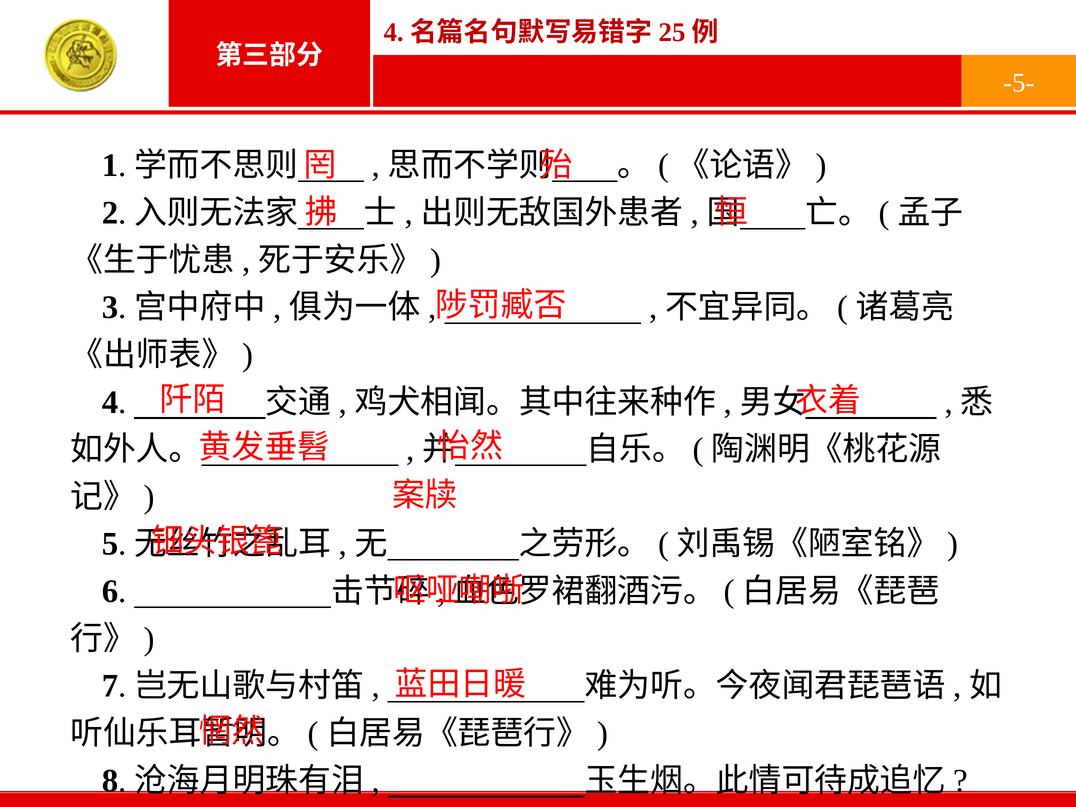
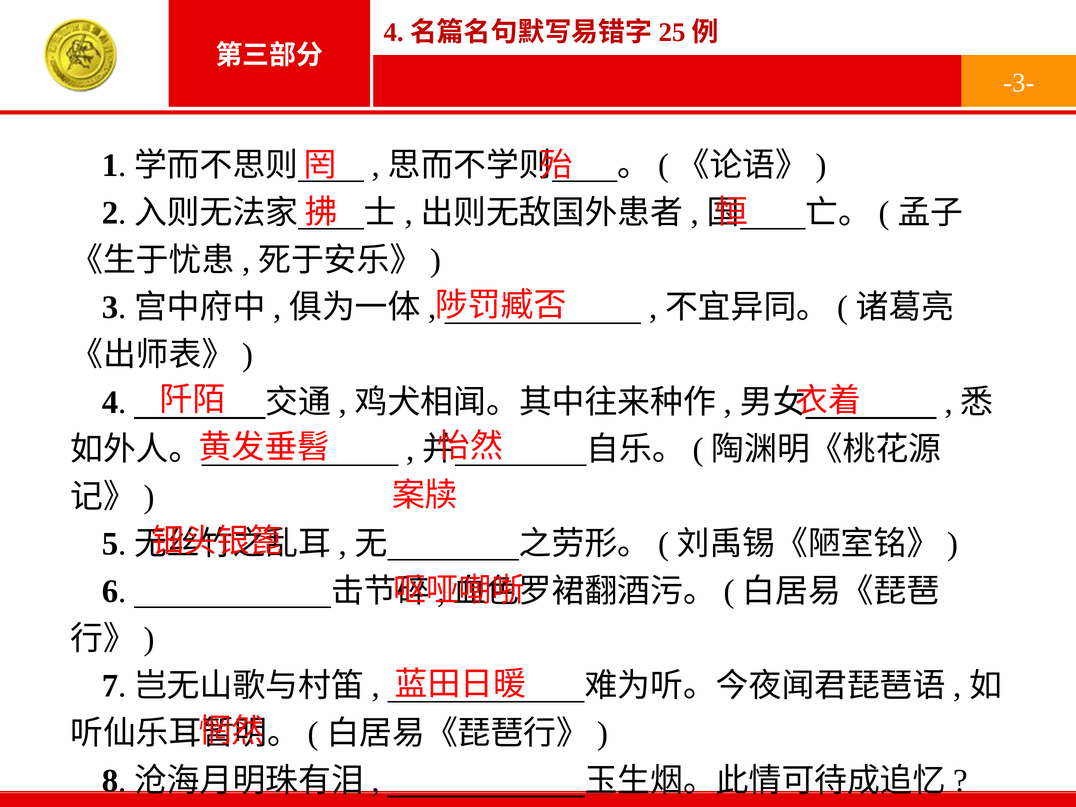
-5-: -5- -> -3-
